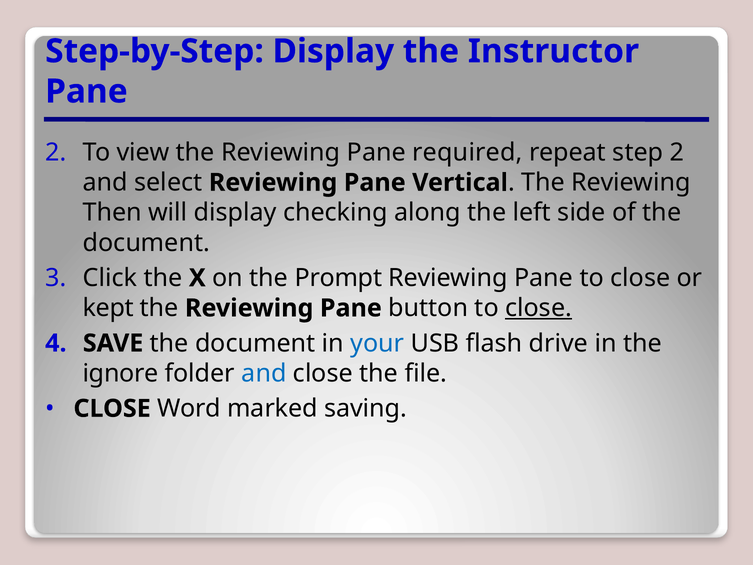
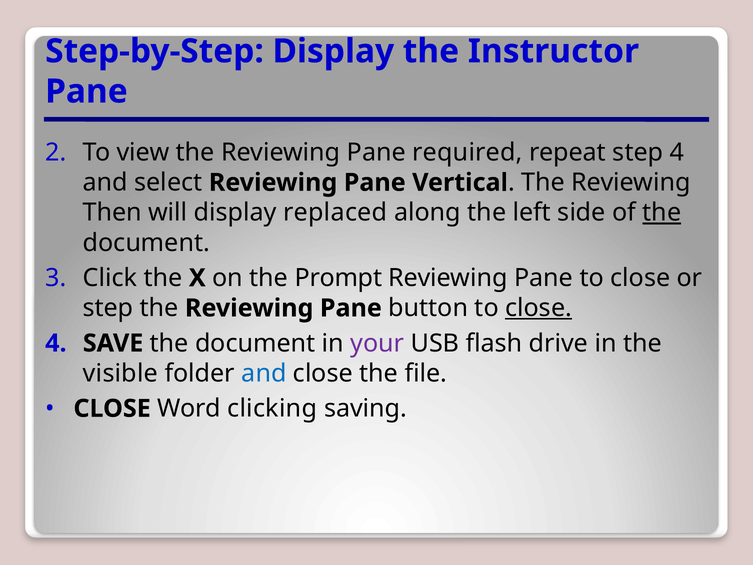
step 2: 2 -> 4
checking: checking -> replaced
the at (662, 213) underline: none -> present
kept at (108, 308): kept -> step
your colour: blue -> purple
ignore: ignore -> visible
marked: marked -> clicking
